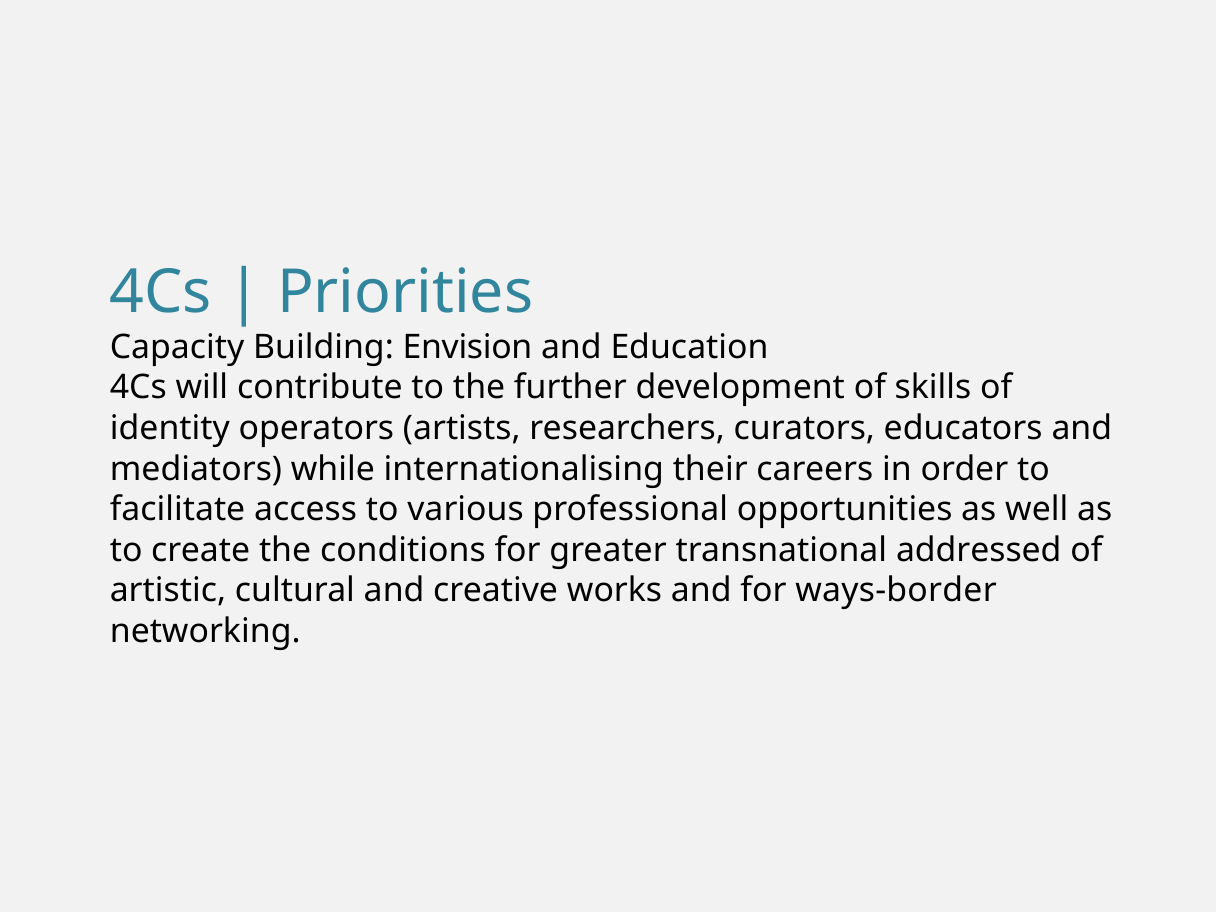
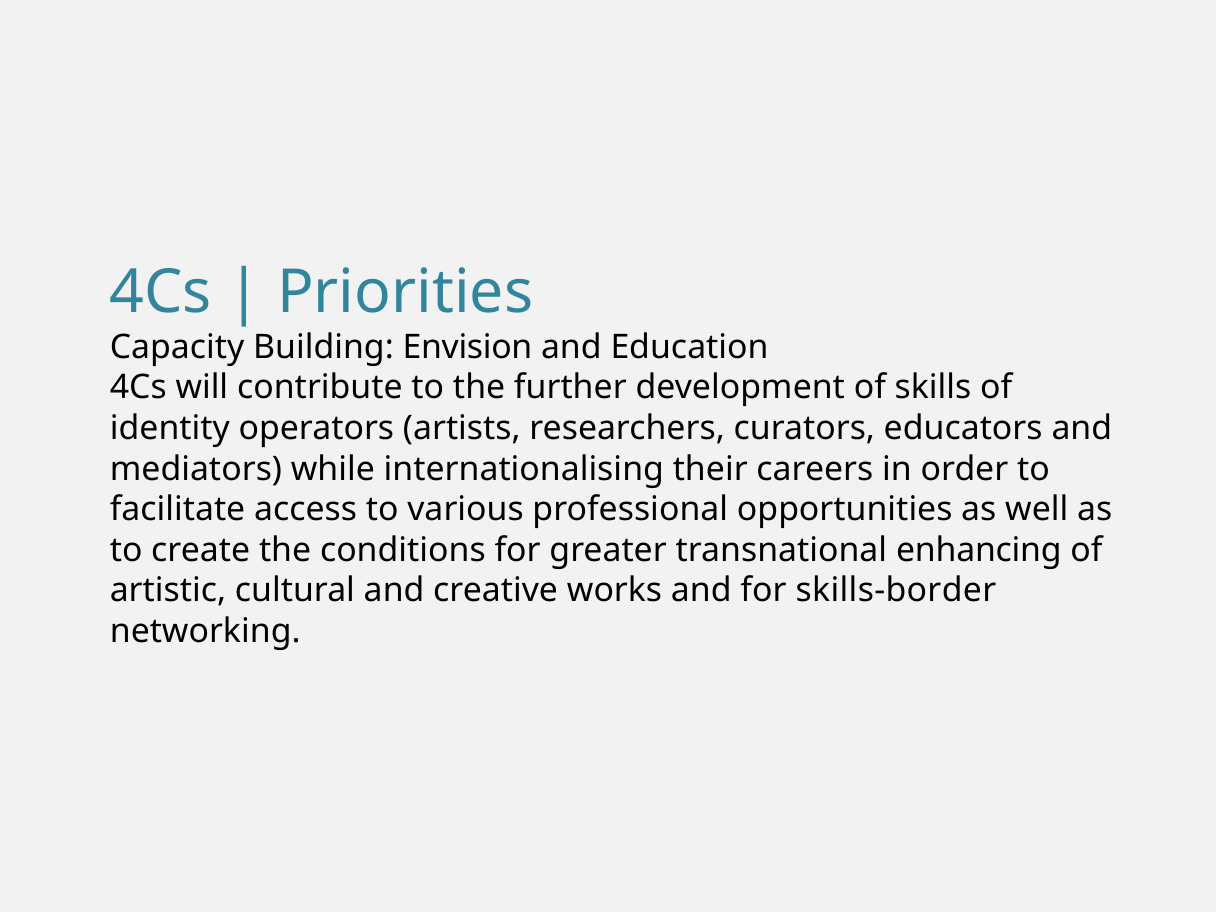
addressed: addressed -> enhancing
ways-border: ways-border -> skills-border
